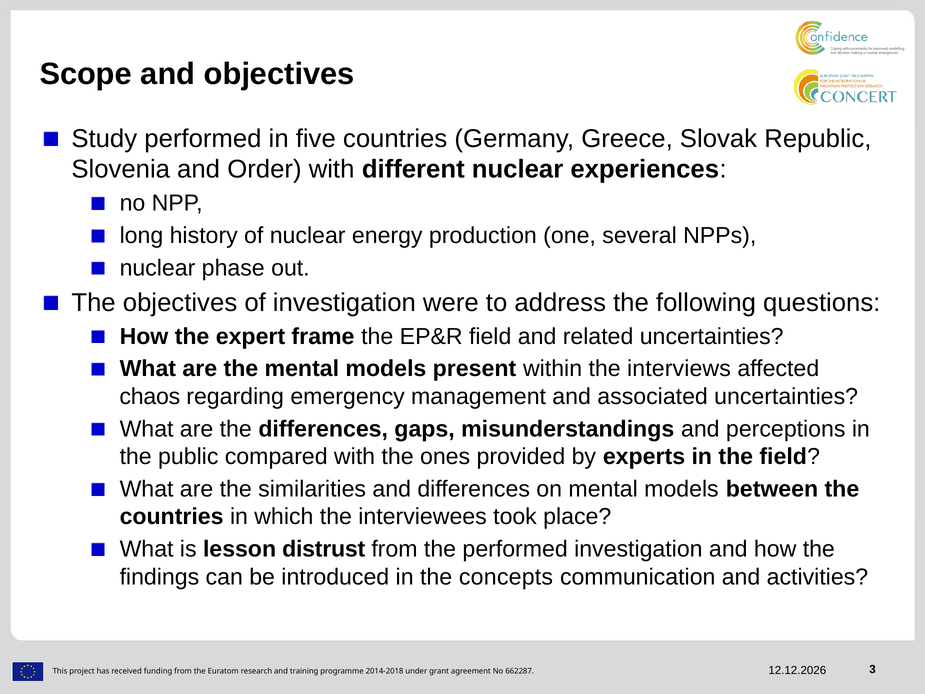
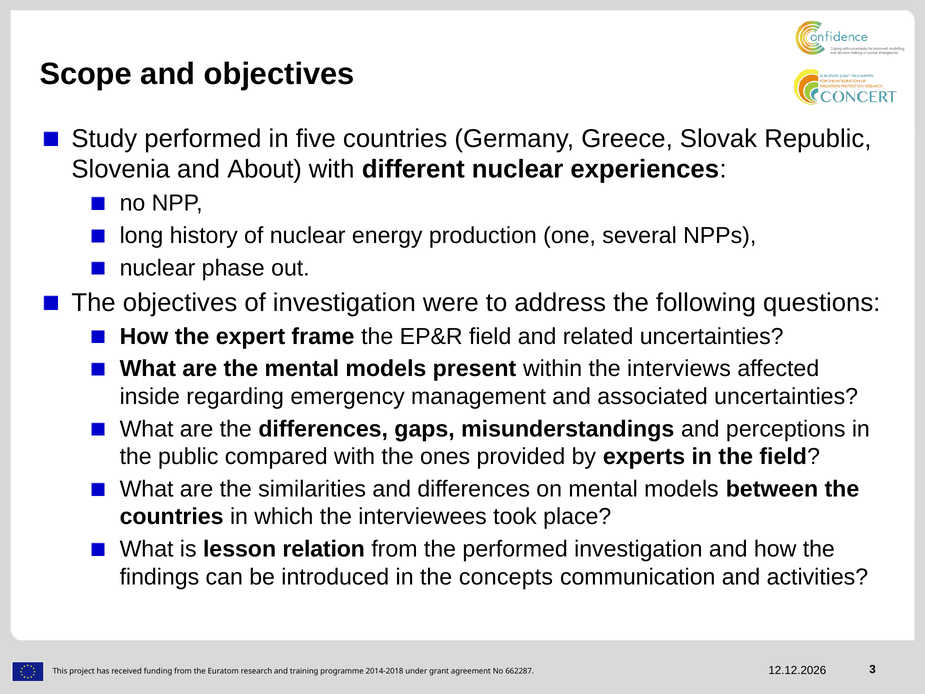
Order: Order -> About
chaos: chaos -> inside
distrust: distrust -> relation
